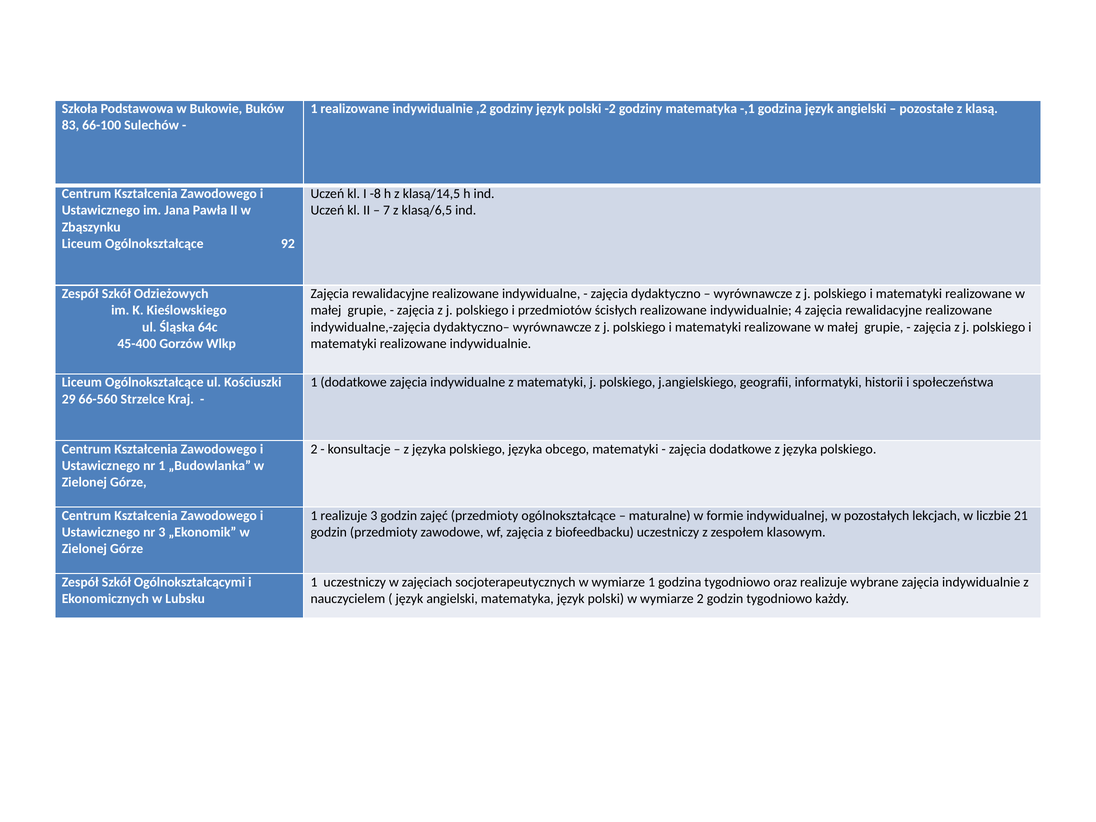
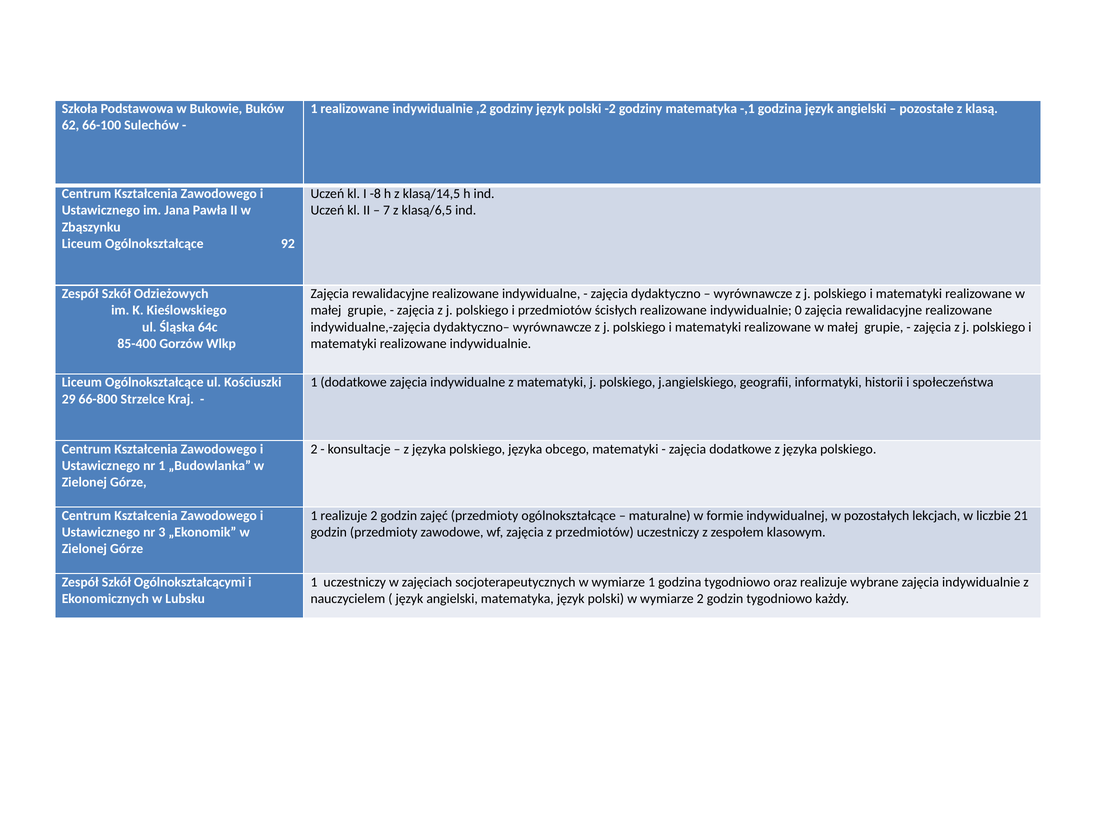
83: 83 -> 62
4: 4 -> 0
45-400: 45-400 -> 85-400
66-560: 66-560 -> 66-800
realizuje 3: 3 -> 2
z biofeedbacku: biofeedbacku -> przedmiotów
